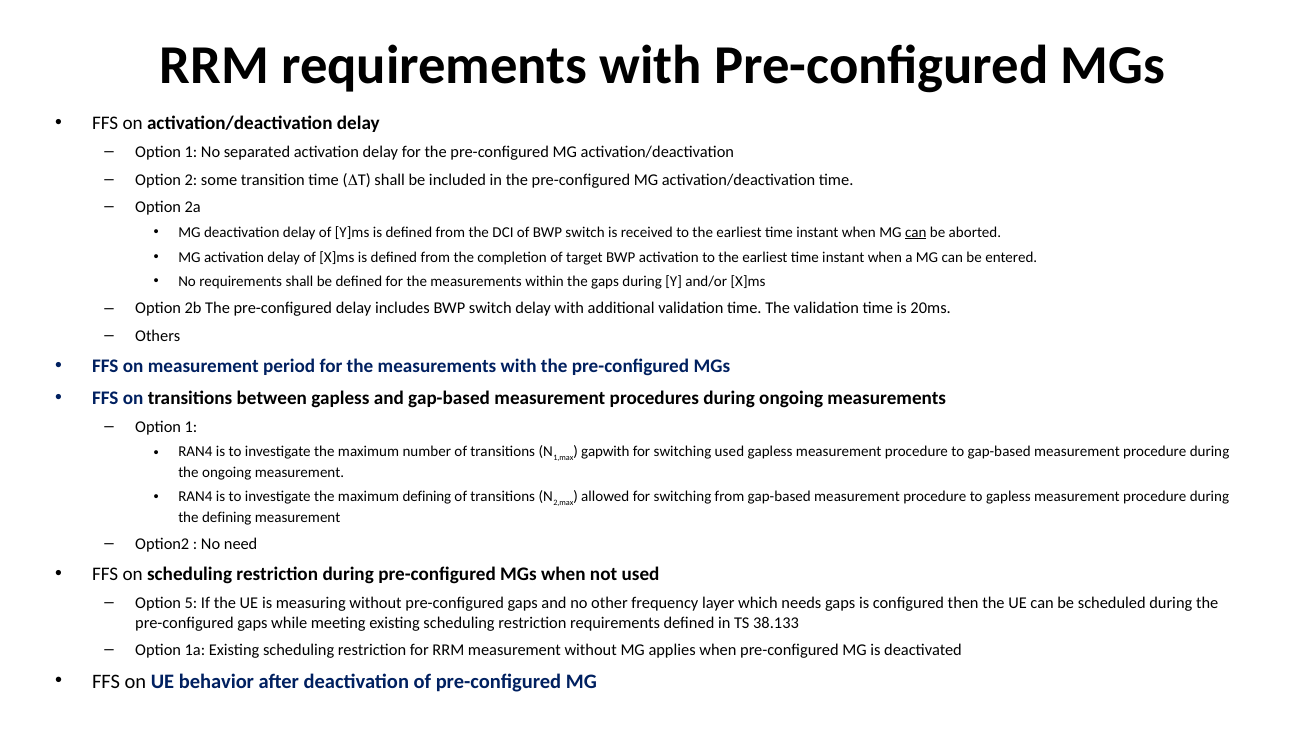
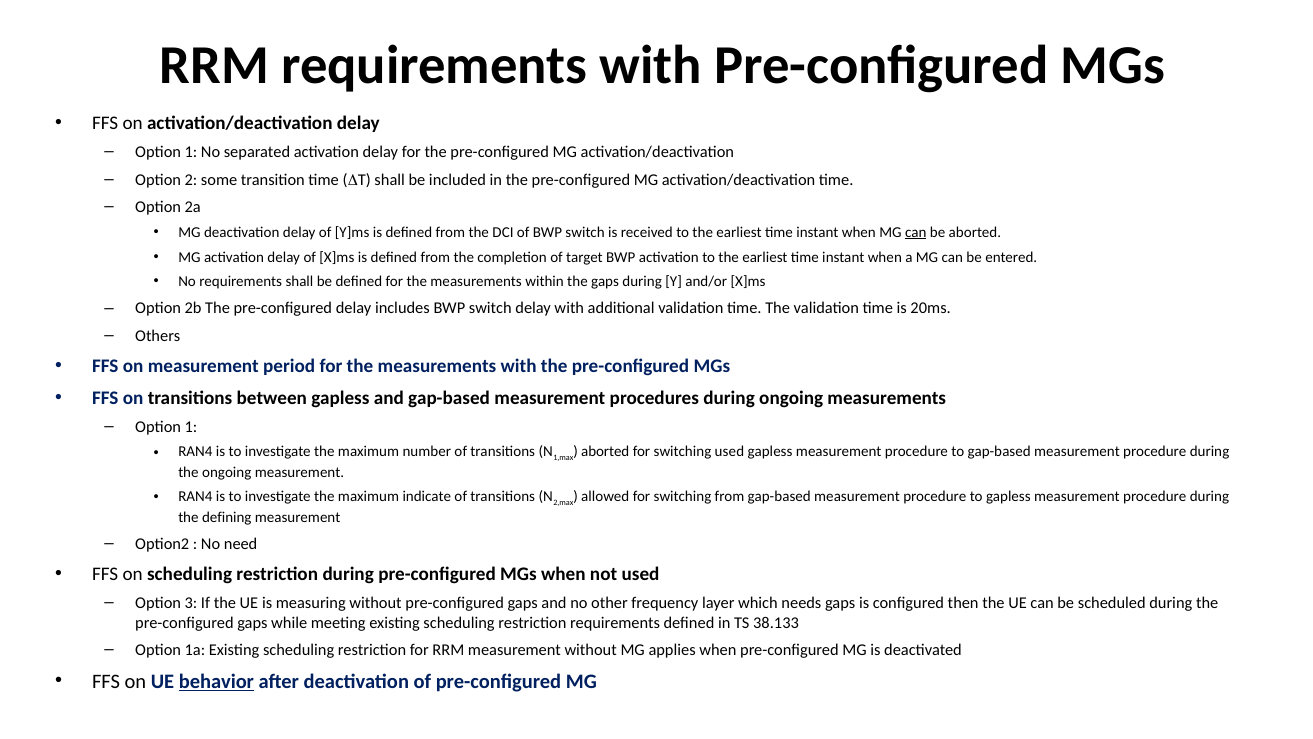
gapwith at (605, 452): gapwith -> aborted
maximum defining: defining -> indicate
5: 5 -> 3
behavior underline: none -> present
